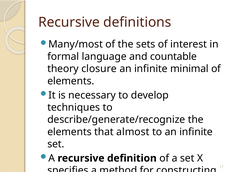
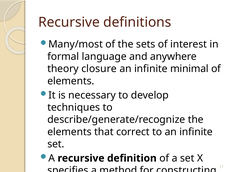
countable: countable -> anywhere
almost: almost -> correct
